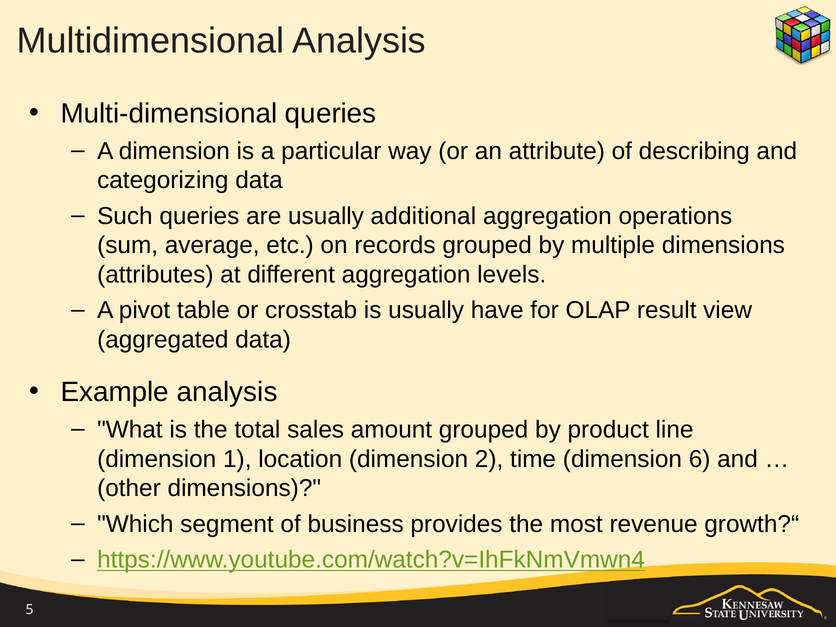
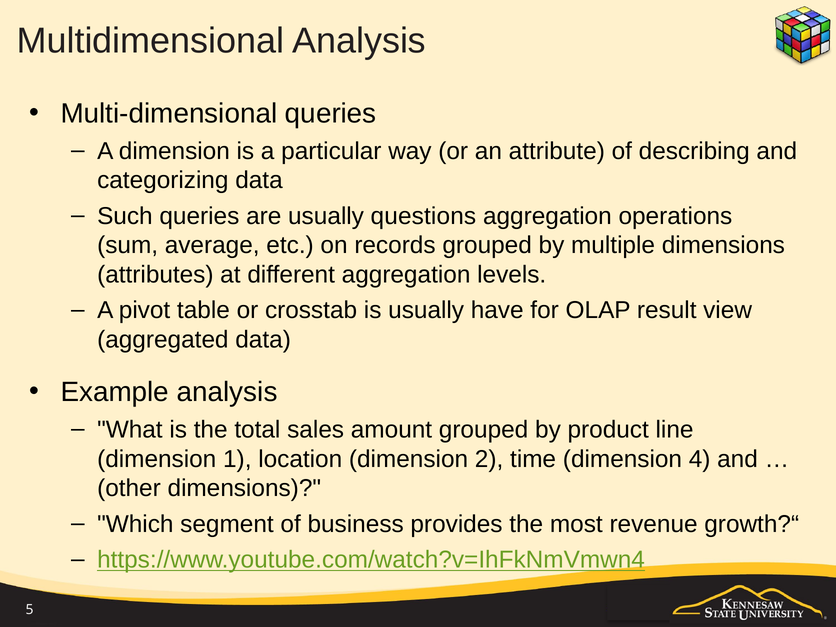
additional: additional -> questions
6: 6 -> 4
